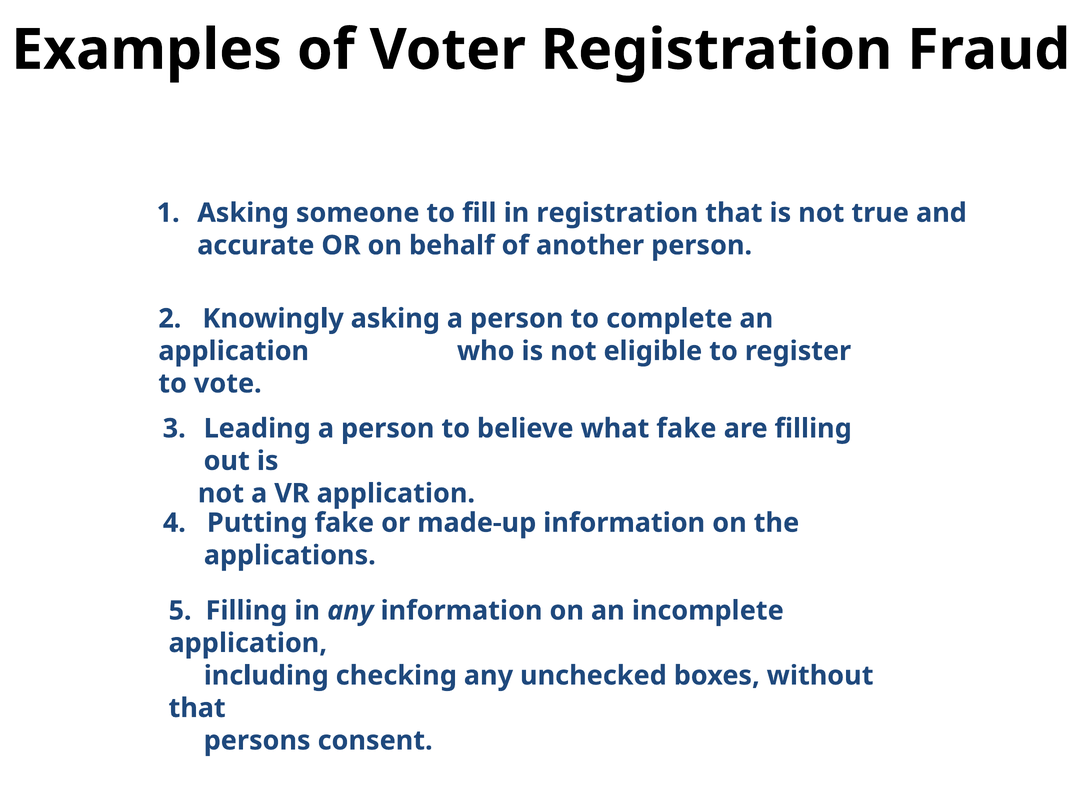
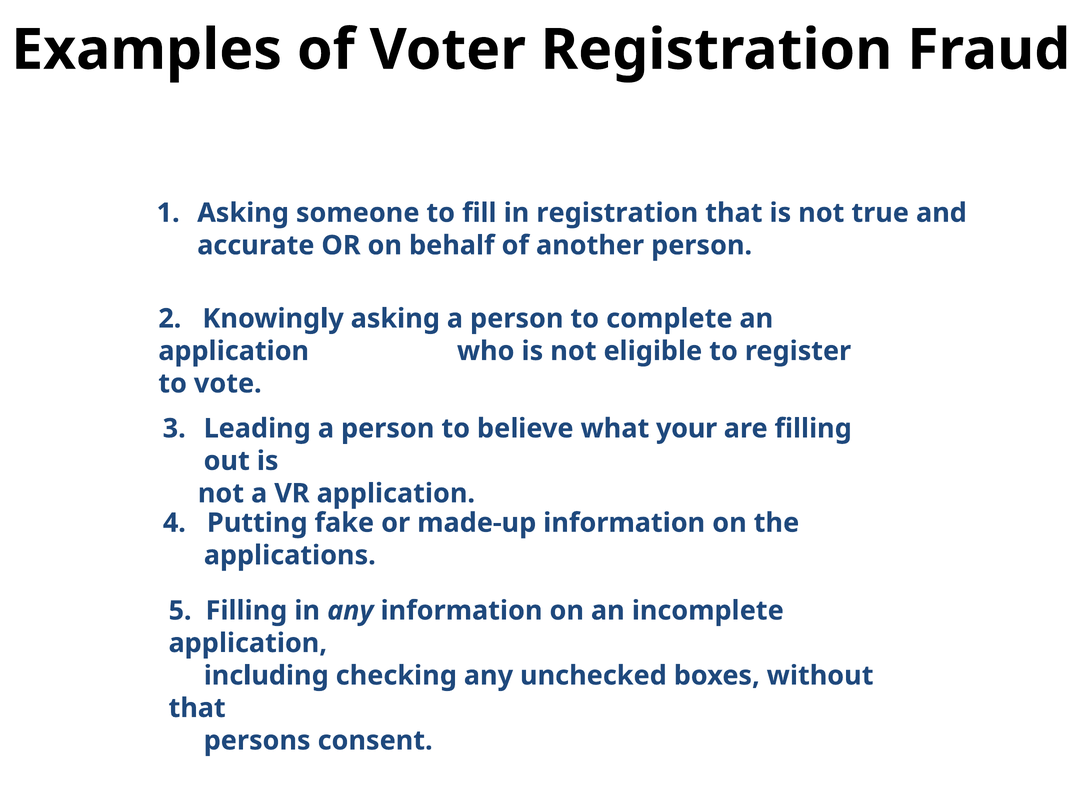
what fake: fake -> your
